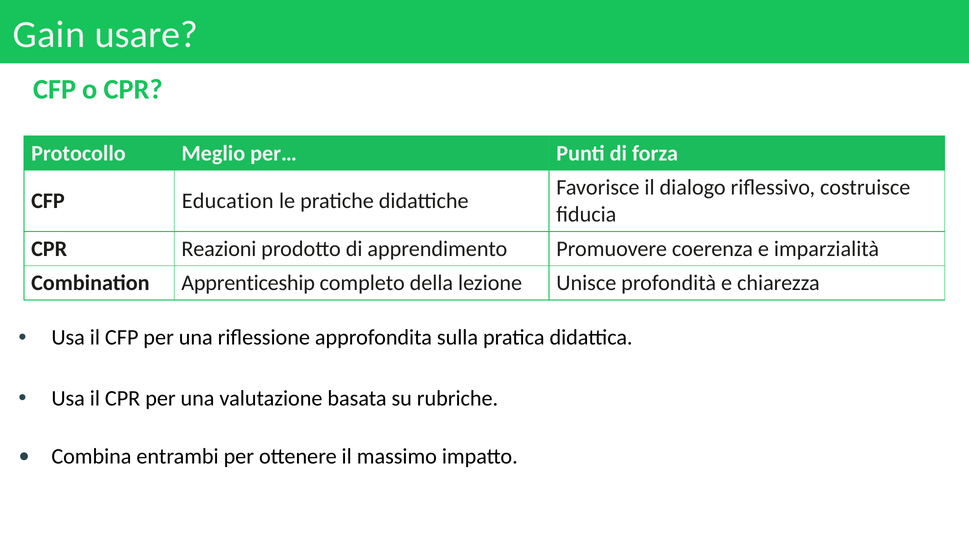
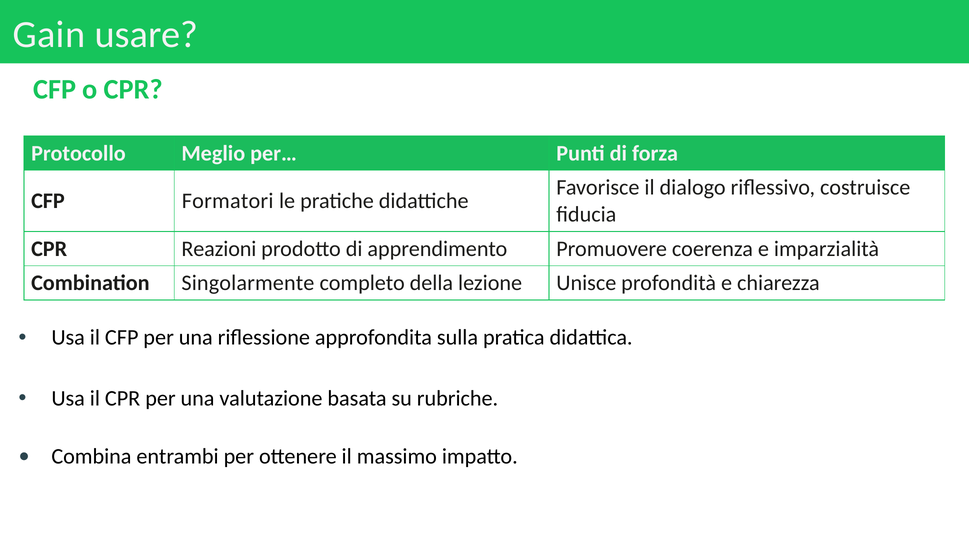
Education: Education -> Formatori
Apprenticeship: Apprenticeship -> Singolarmente
